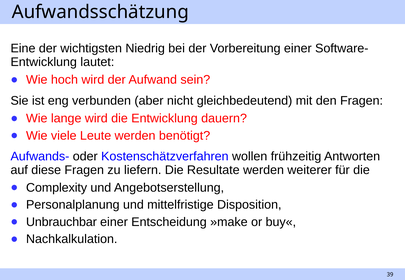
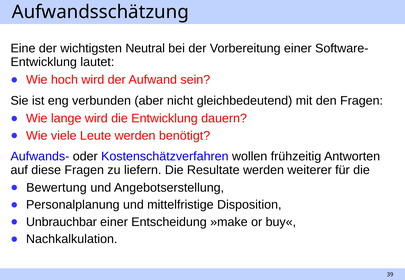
Niedrig: Niedrig -> Neutral
Complexity: Complexity -> Bewertung
